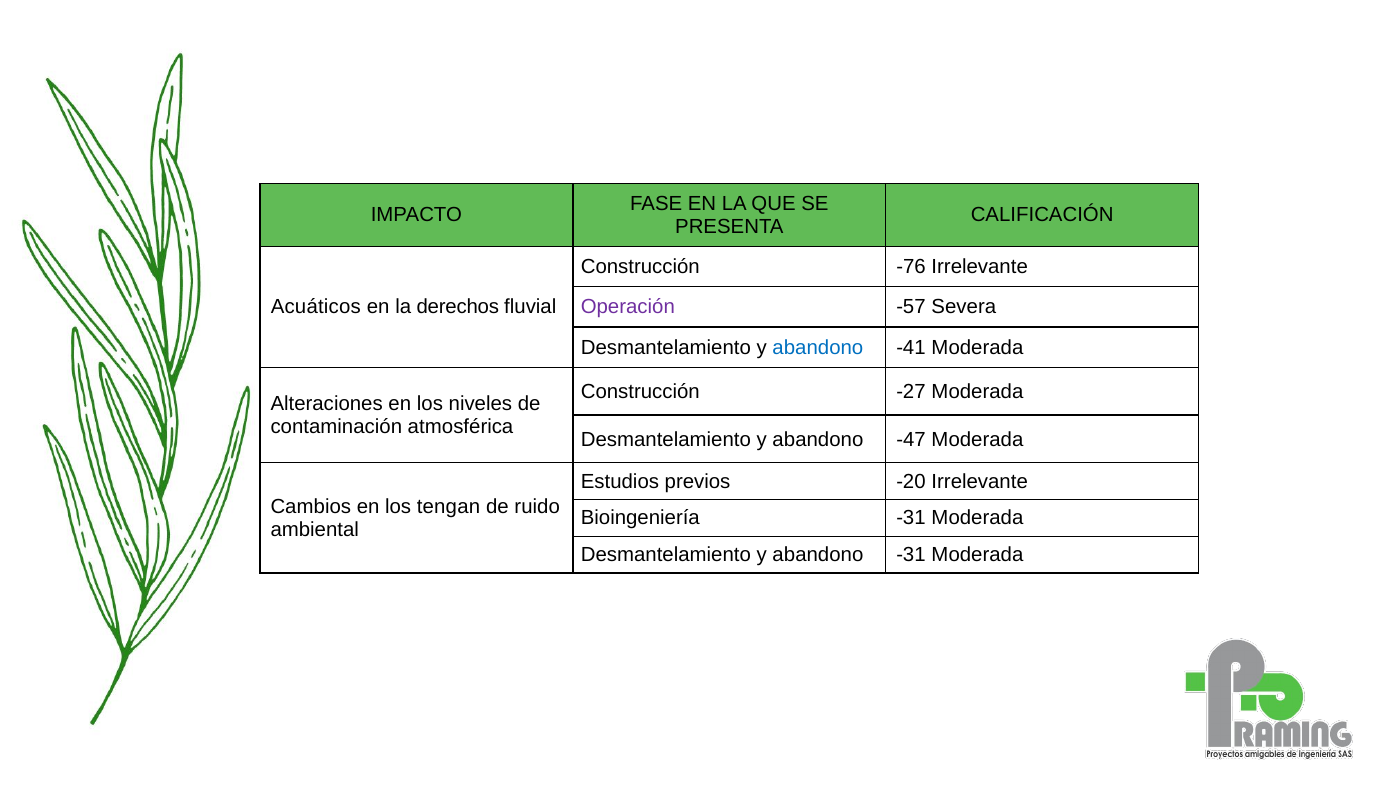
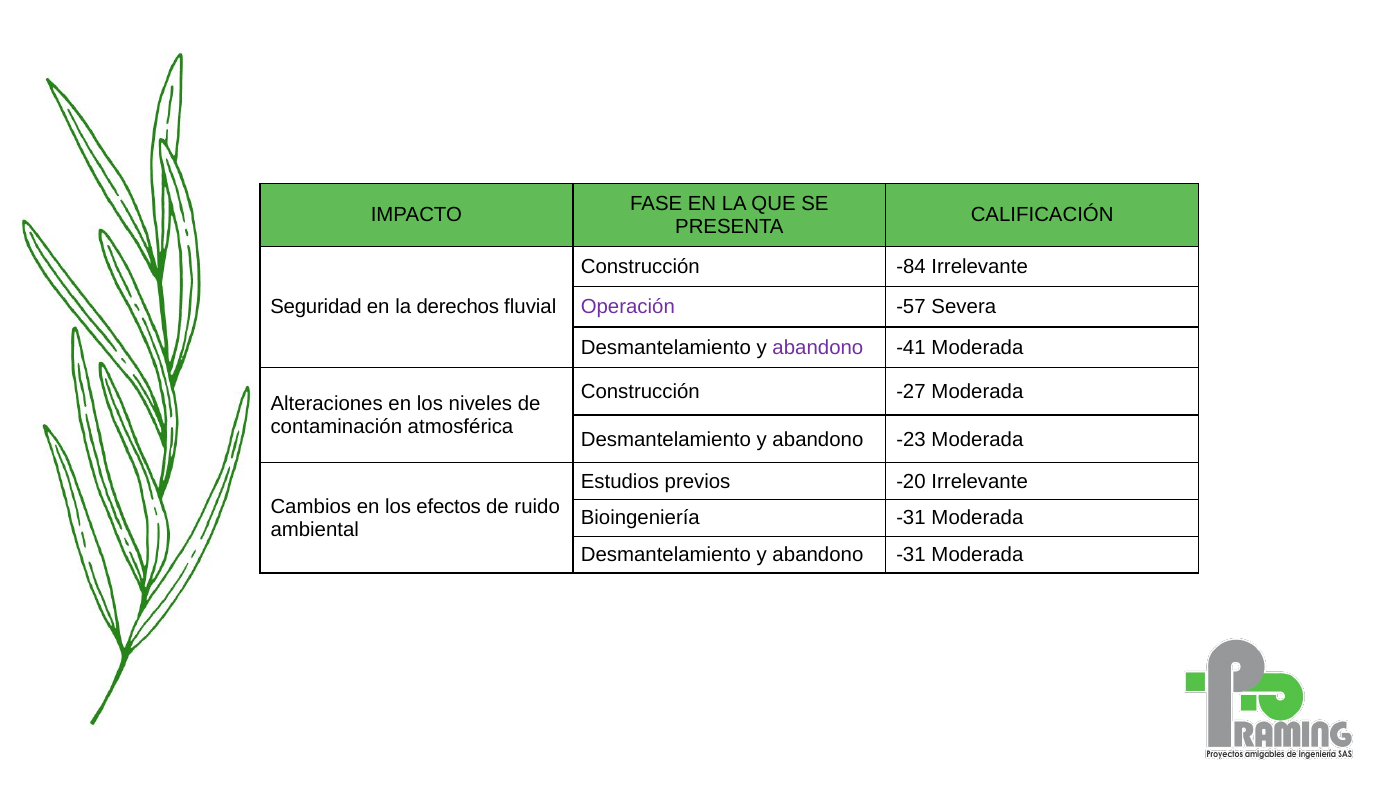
-76: -76 -> -84
Acuáticos: Acuáticos -> Seguridad
abandono at (818, 348) colour: blue -> purple
-47: -47 -> -23
tengan: tengan -> efectos
